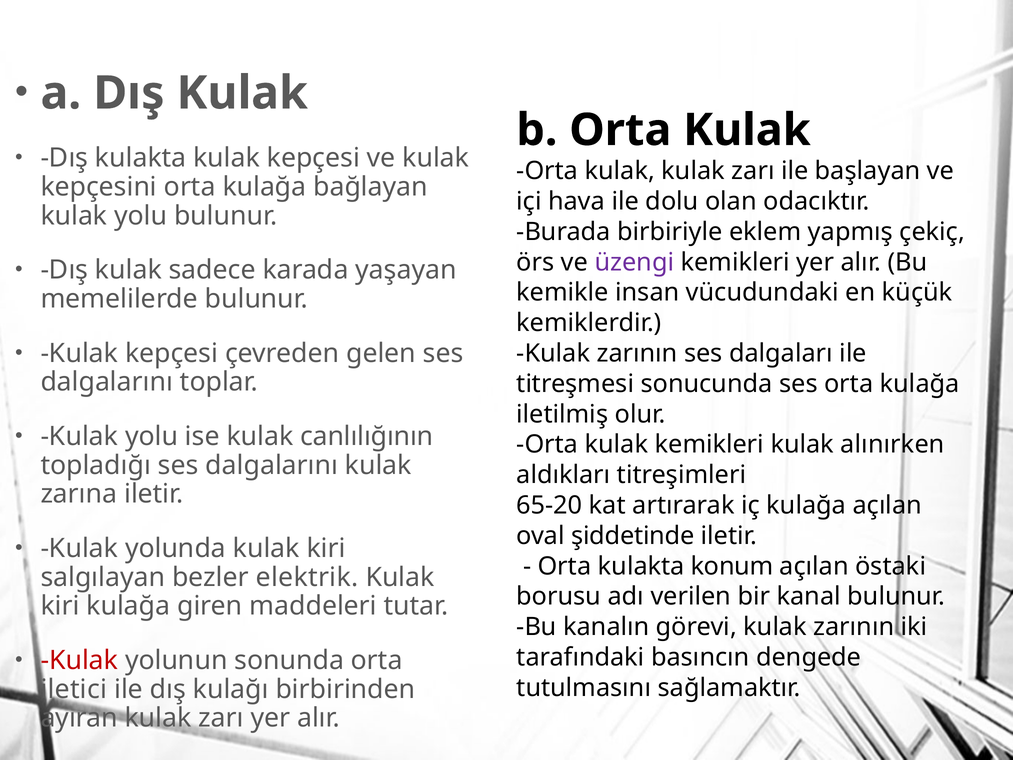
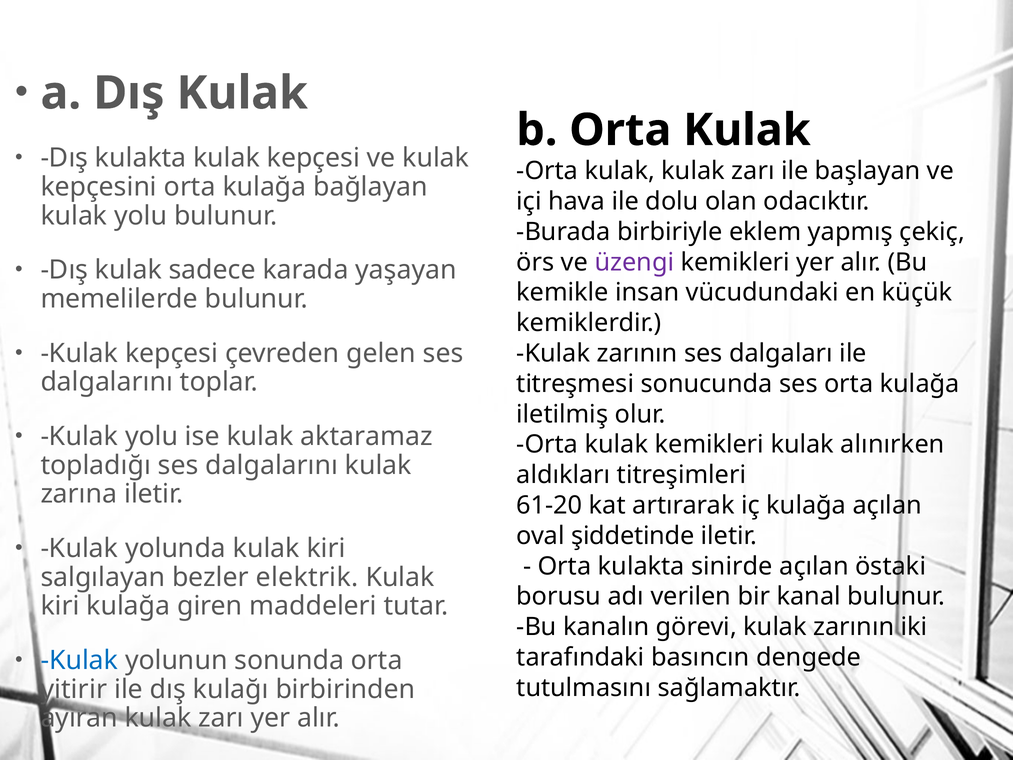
canlılığının: canlılığının -> aktaramaz
65-20: 65-20 -> 61-20
konum: konum -> sinirde
Kulak at (79, 660) colour: red -> blue
iletici: iletici -> yitirir
